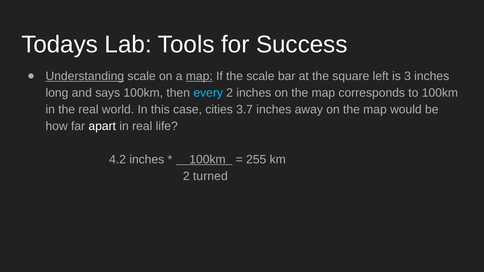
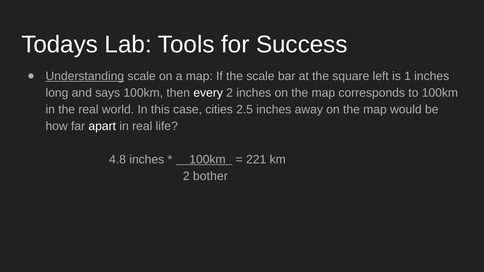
map at (199, 76) underline: present -> none
3: 3 -> 1
every colour: light blue -> white
3.7: 3.7 -> 2.5
4.2: 4.2 -> 4.8
255: 255 -> 221
turned: turned -> bother
